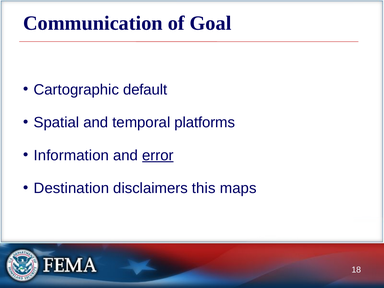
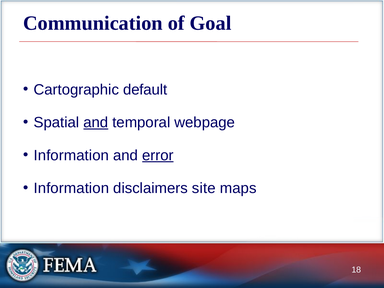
and at (96, 123) underline: none -> present
platforms: platforms -> webpage
Destination at (71, 188): Destination -> Information
this: this -> site
